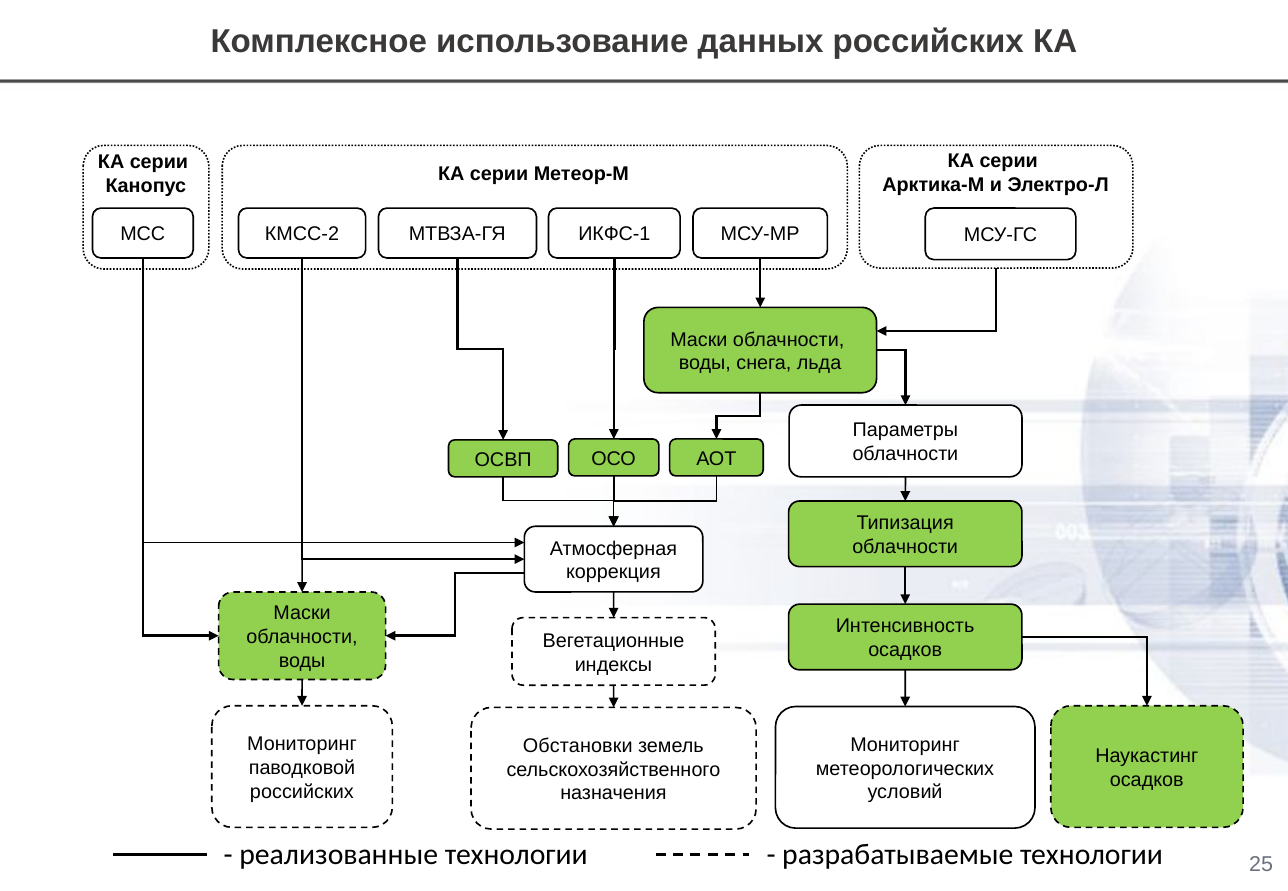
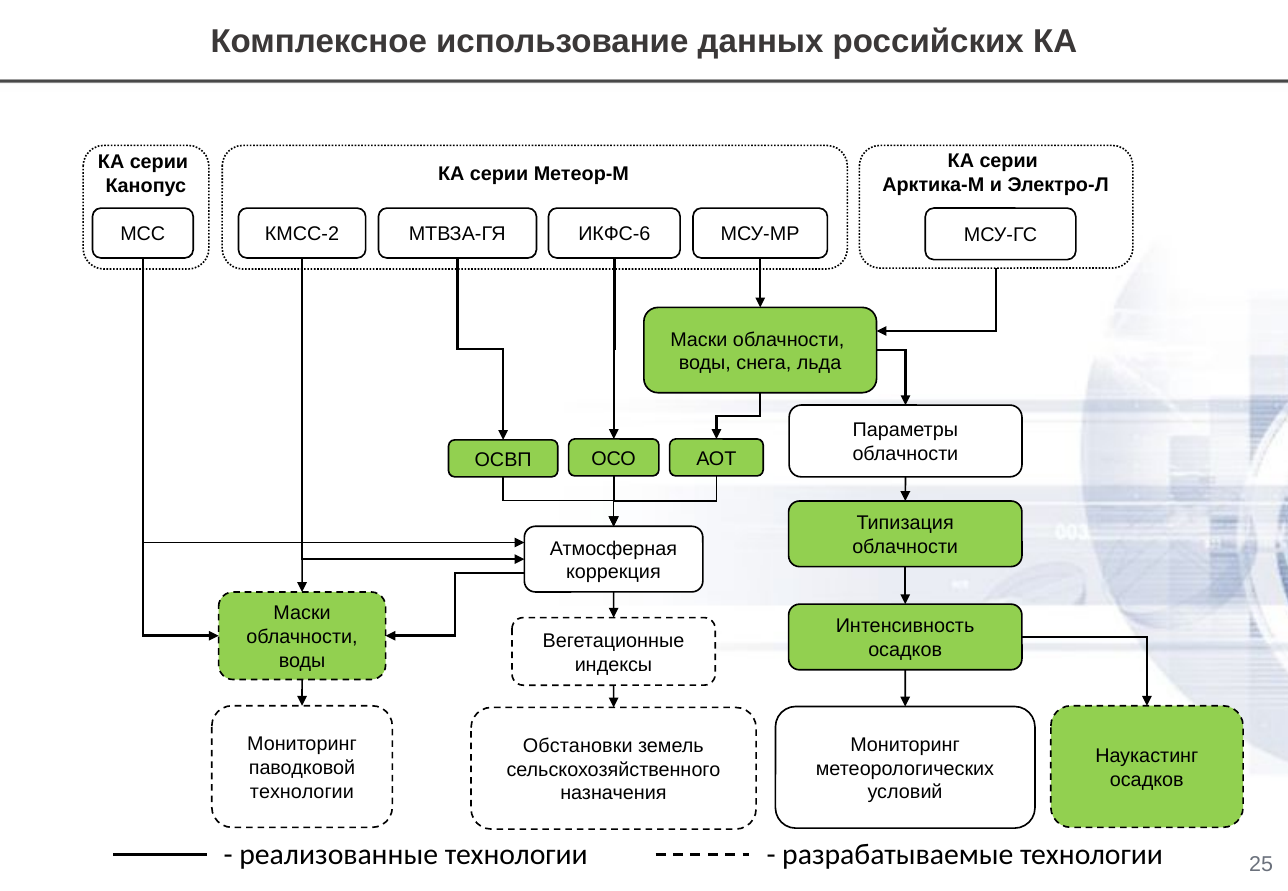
ИКФС-1: ИКФС-1 -> ИКФС-6
российских at (302, 792): российских -> технологии
